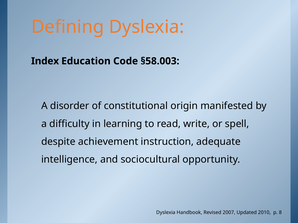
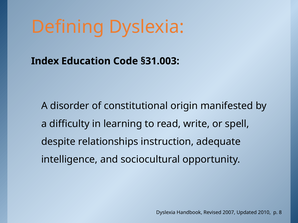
§58.003: §58.003 -> §31.003
achievement: achievement -> relationships
